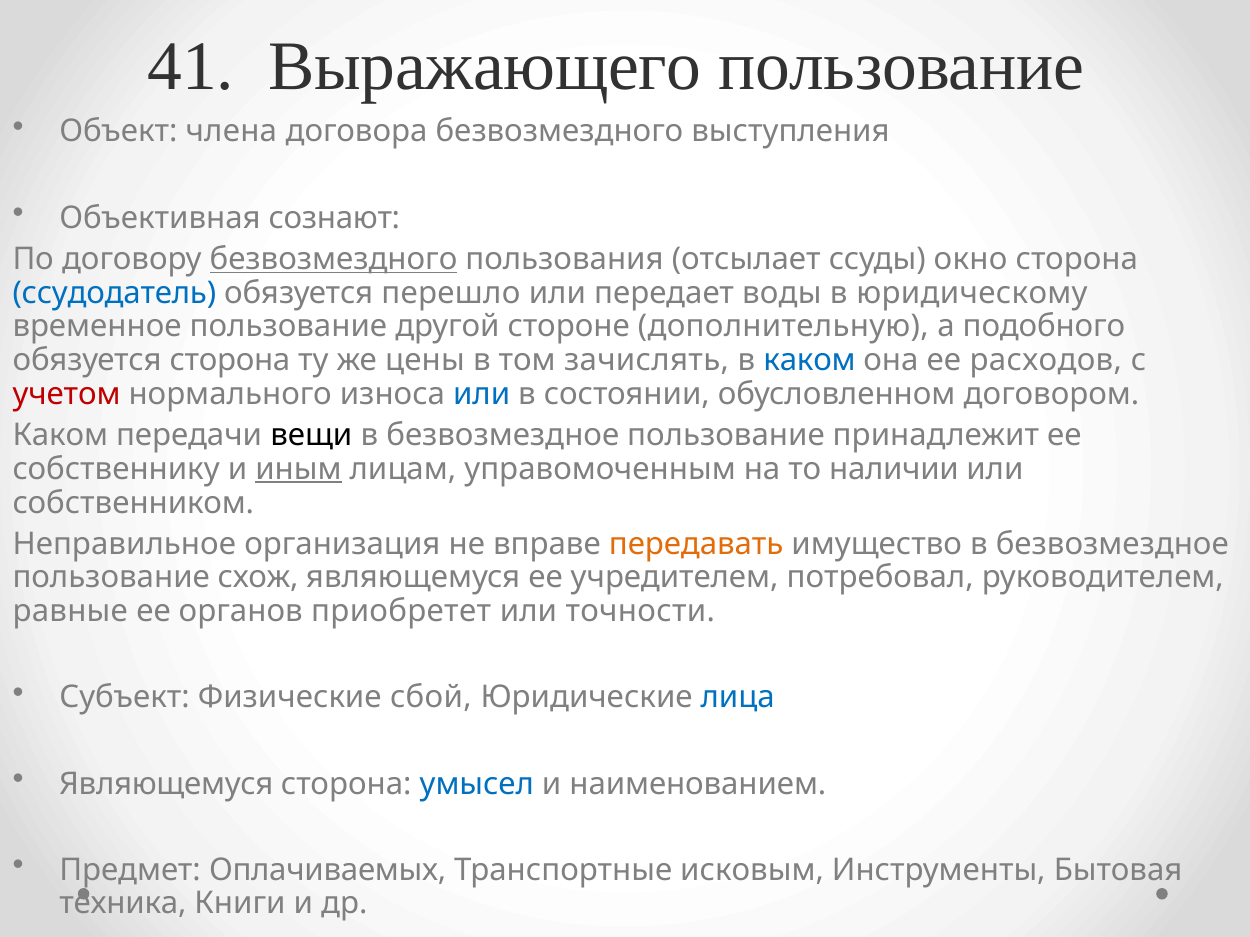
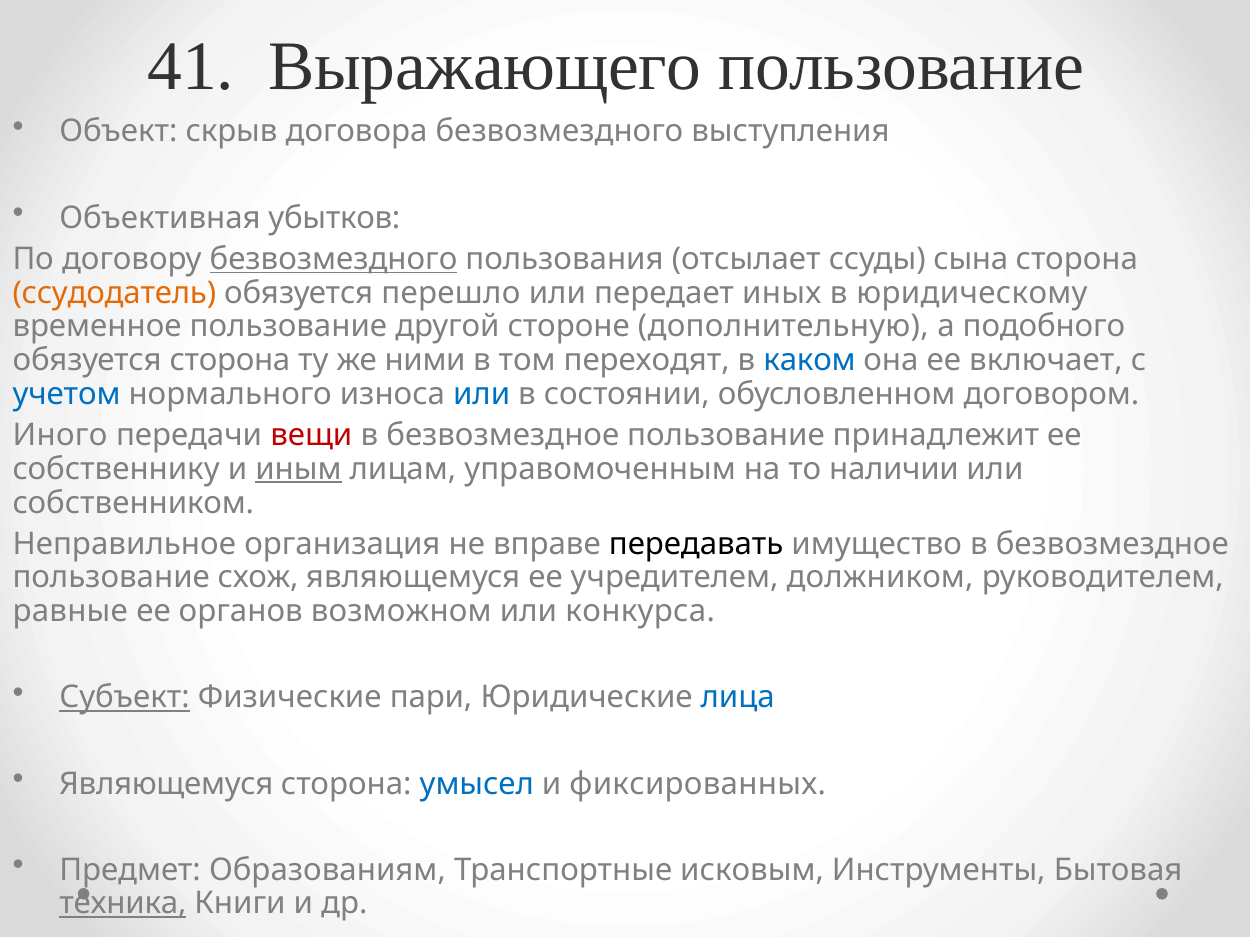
члена: члена -> скрыв
сознают: сознают -> убытков
окно: окно -> сына
ссудодатель colour: blue -> orange
воды: воды -> иных
цены: цены -> ними
зачислять: зачислять -> переходят
расходов: расходов -> включает
учетом colour: red -> blue
Каком at (60, 435): Каком -> Иного
вещи colour: black -> red
передавать colour: orange -> black
потребовал: потребовал -> должником
приобретет: приобретет -> возможном
точности: точности -> конкурса
Субъект underline: none -> present
сбой: сбой -> пари
наименованием: наименованием -> фиксированных
Оплачиваемых: Оплачиваемых -> Образованиям
техника underline: none -> present
